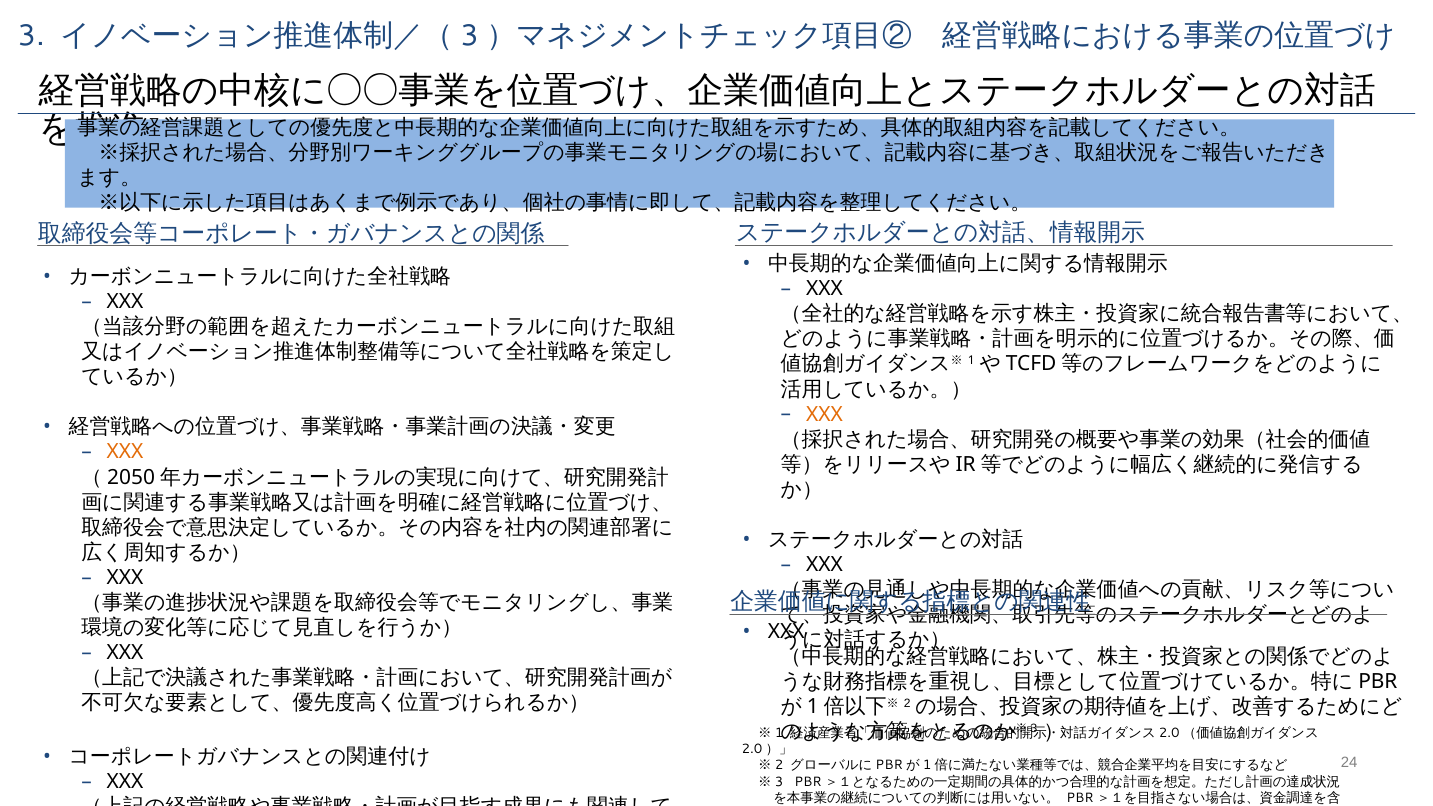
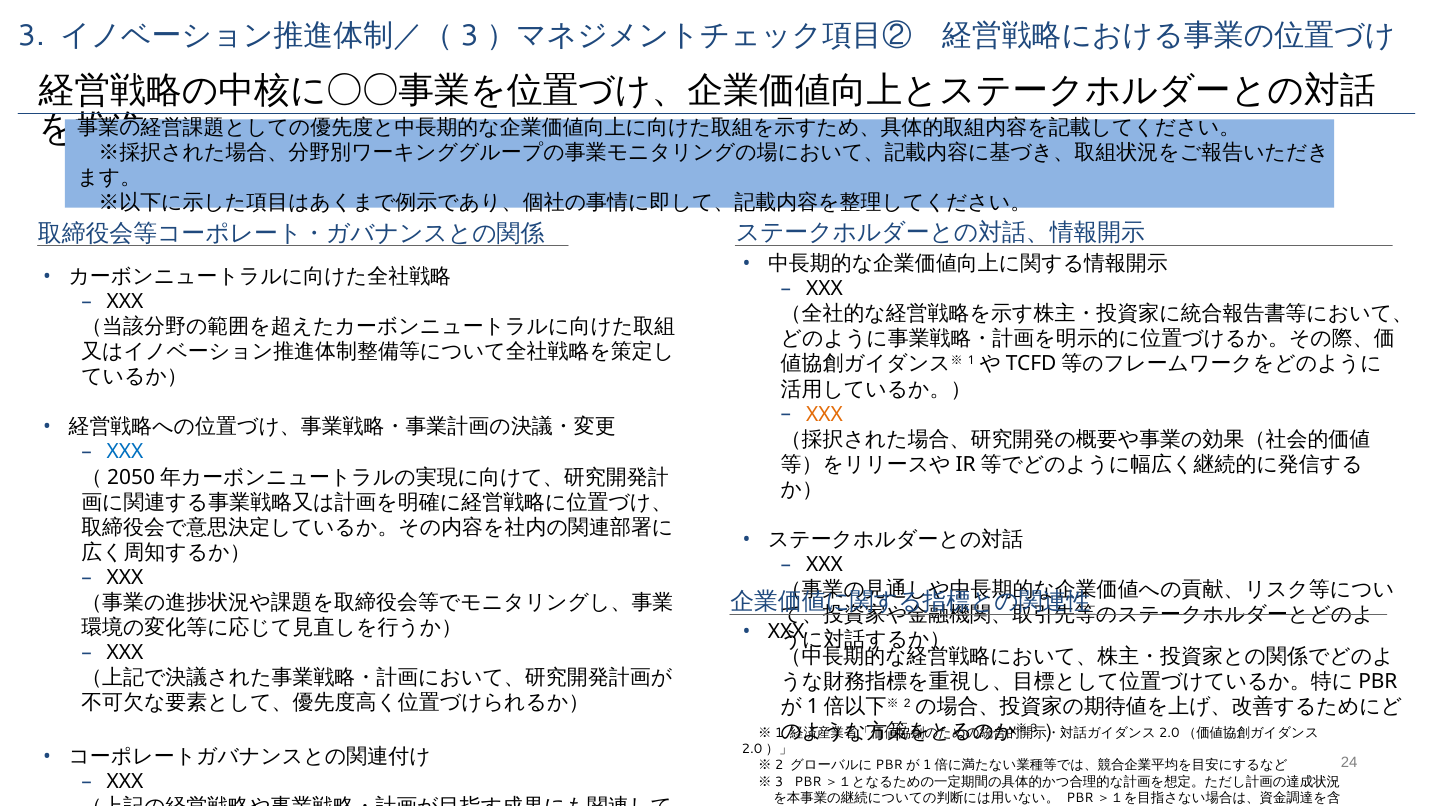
XXX at (125, 452) colour: orange -> blue
